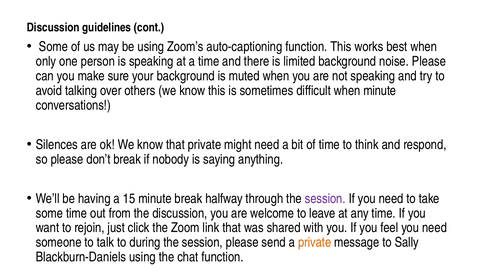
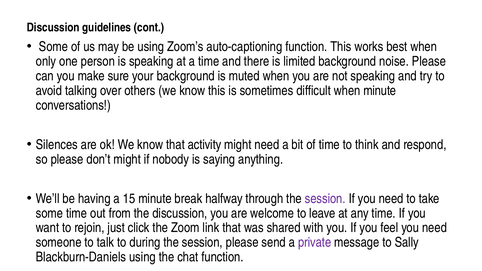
that private: private -> activity
don’t break: break -> might
private at (315, 243) colour: orange -> purple
